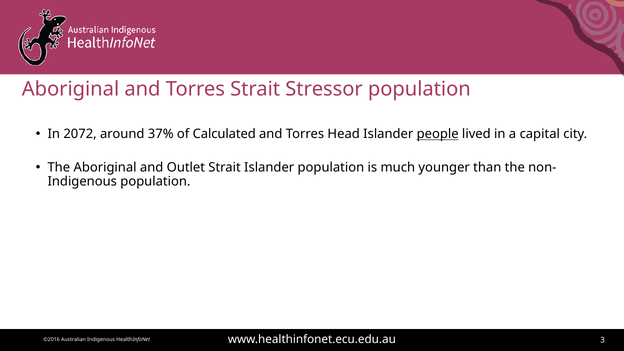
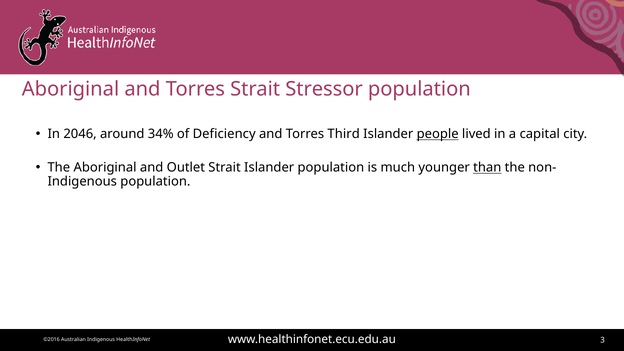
2072: 2072 -> 2046
37%: 37% -> 34%
Calculated: Calculated -> Deficiency
Head: Head -> Third
than underline: none -> present
